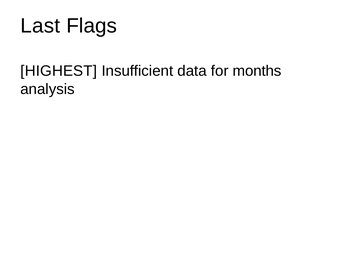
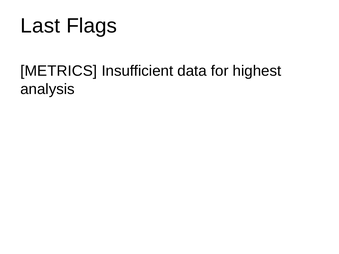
HIGHEST: HIGHEST -> METRICS
months: months -> highest
